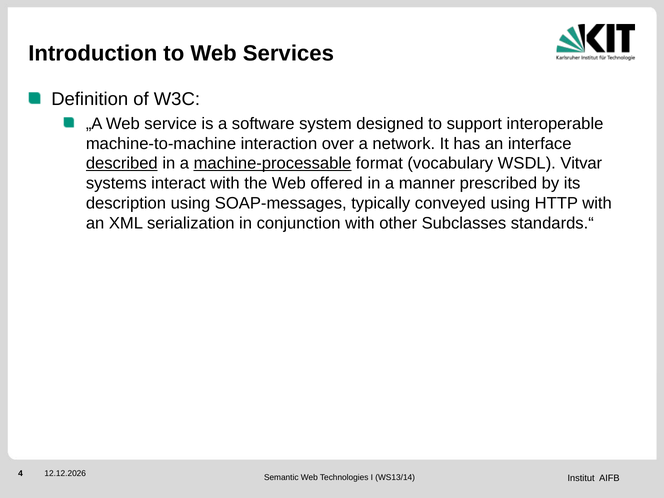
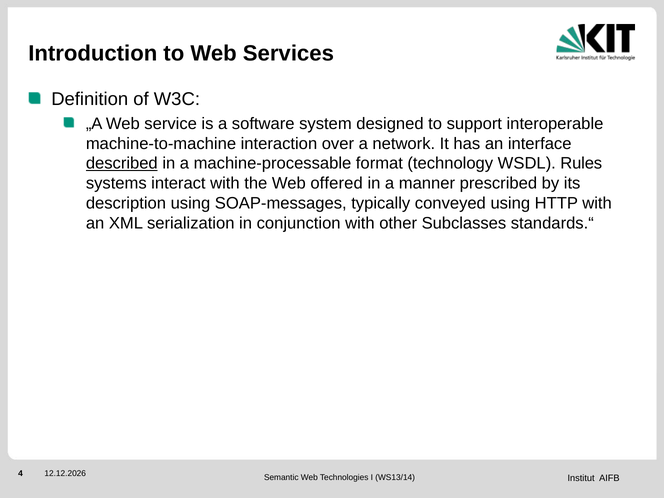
machine-processable underline: present -> none
vocabulary: vocabulary -> technology
Vitvar: Vitvar -> Rules
